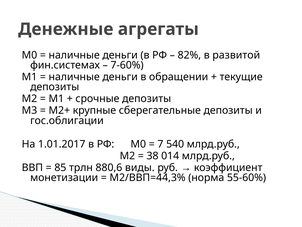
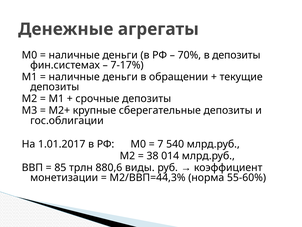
82%: 82% -> 70%
в развитой: развитой -> депозиты
7-60%: 7-60% -> 7-17%
